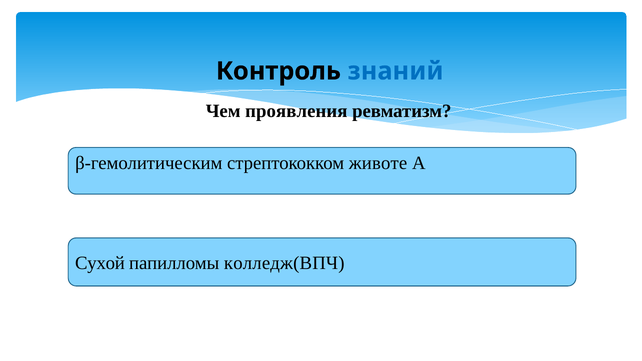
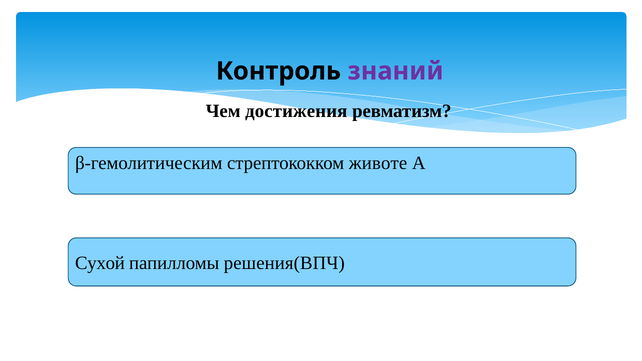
знаний colour: blue -> purple
проявления: проявления -> достижения
колледж(ВПЧ: колледж(ВПЧ -> решения(ВПЧ
